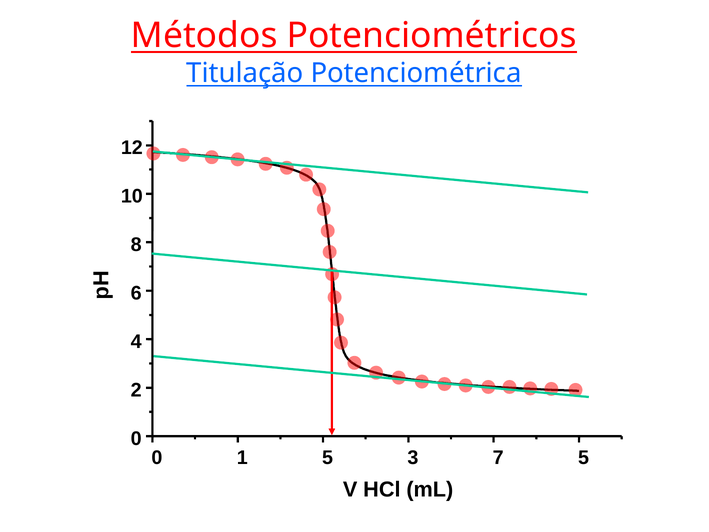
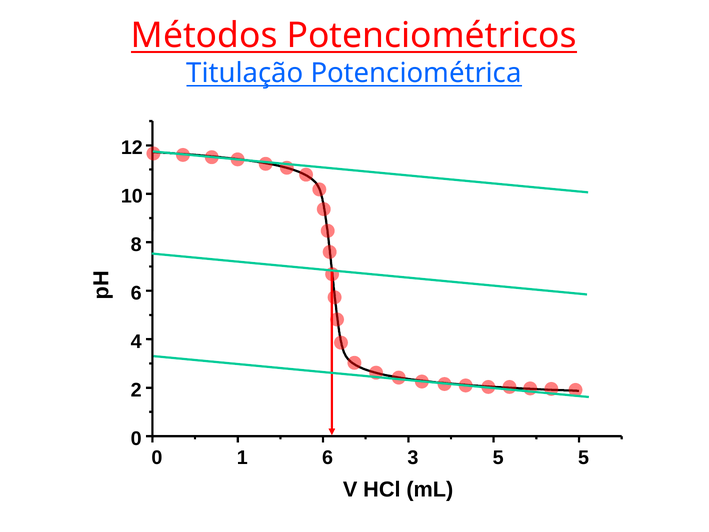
1 5: 5 -> 6
3 7: 7 -> 5
